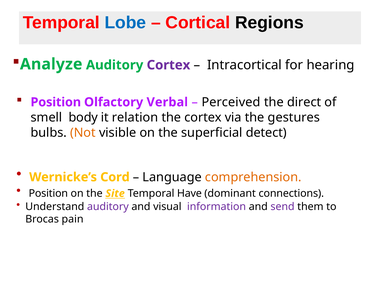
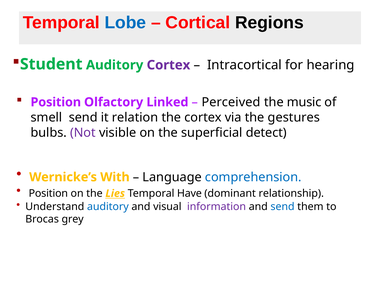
Analyze: Analyze -> Student
Verbal: Verbal -> Linked
direct: direct -> music
smell body: body -> send
Not colour: orange -> purple
Cord: Cord -> With
comprehension colour: orange -> blue
Site: Site -> Lies
connections: connections -> relationship
auditory at (108, 207) colour: purple -> blue
send at (283, 207) colour: purple -> blue
pain: pain -> grey
